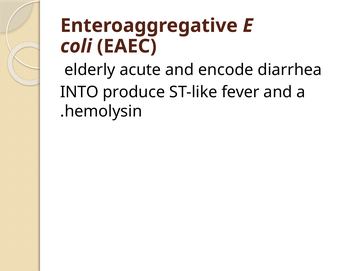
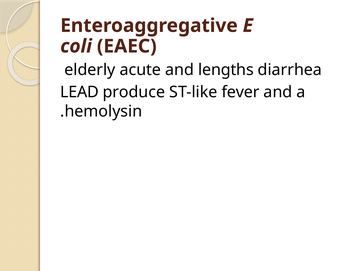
encode: encode -> lengths
INTO: INTO -> LEAD
